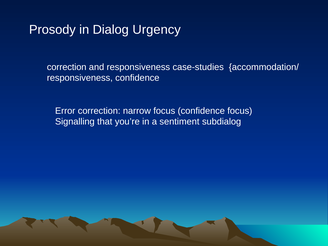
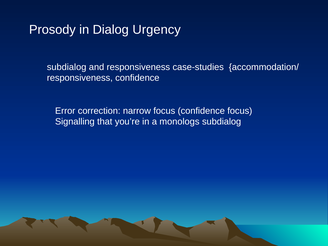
correction at (67, 67): correction -> subdialog
sentiment: sentiment -> monologs
